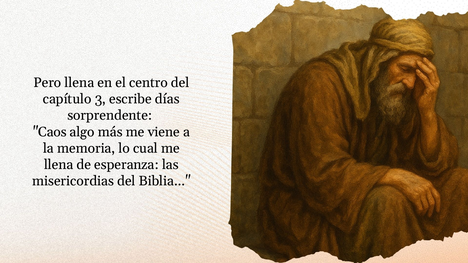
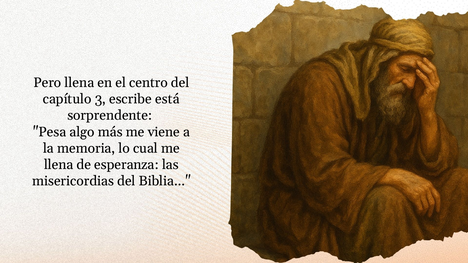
días: días -> está
Caos: Caos -> Pesa
